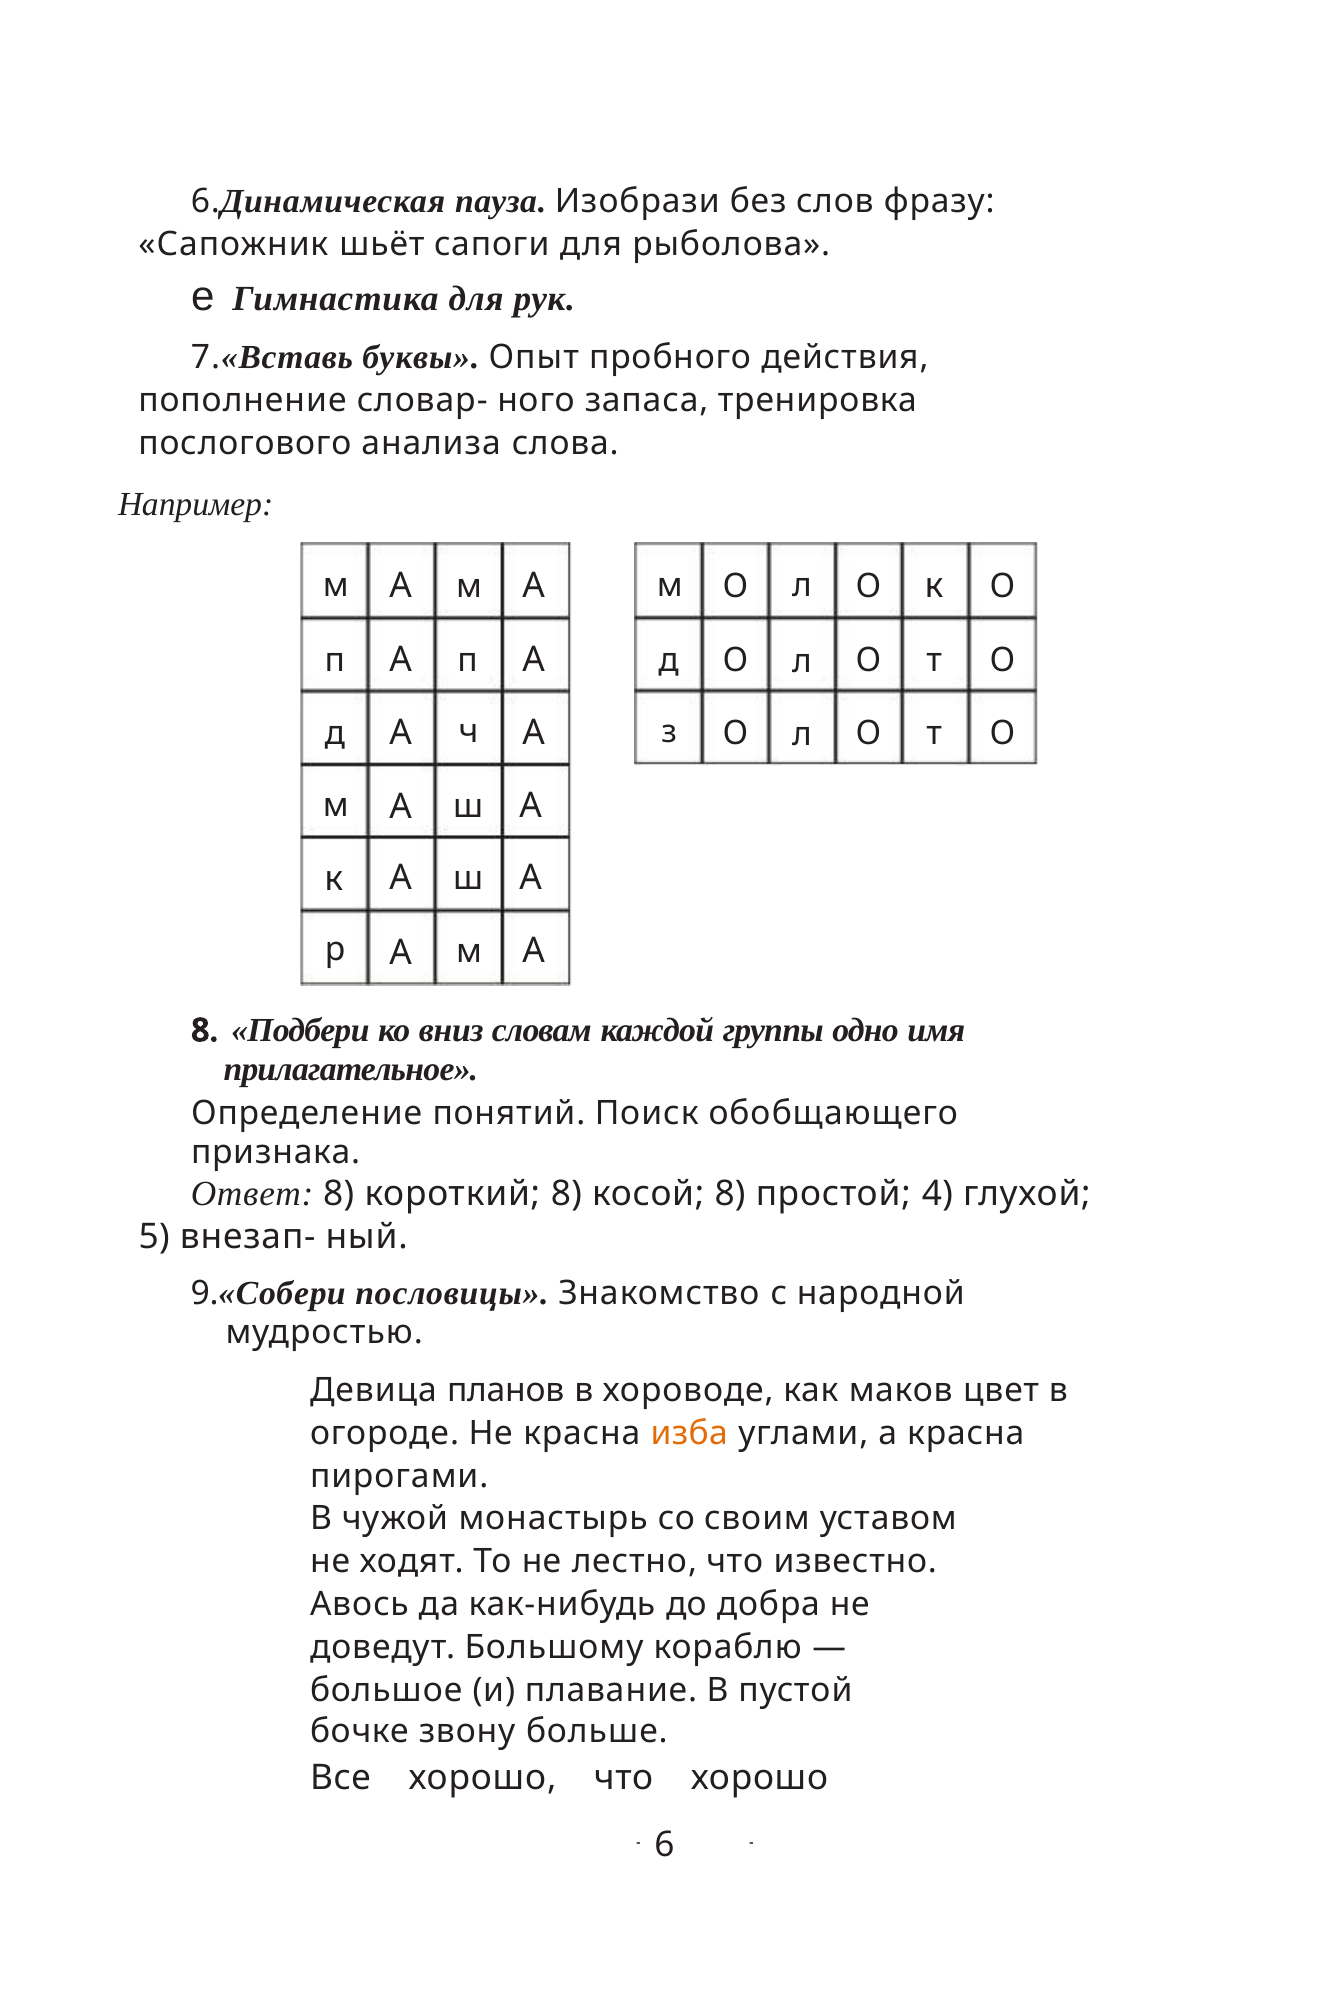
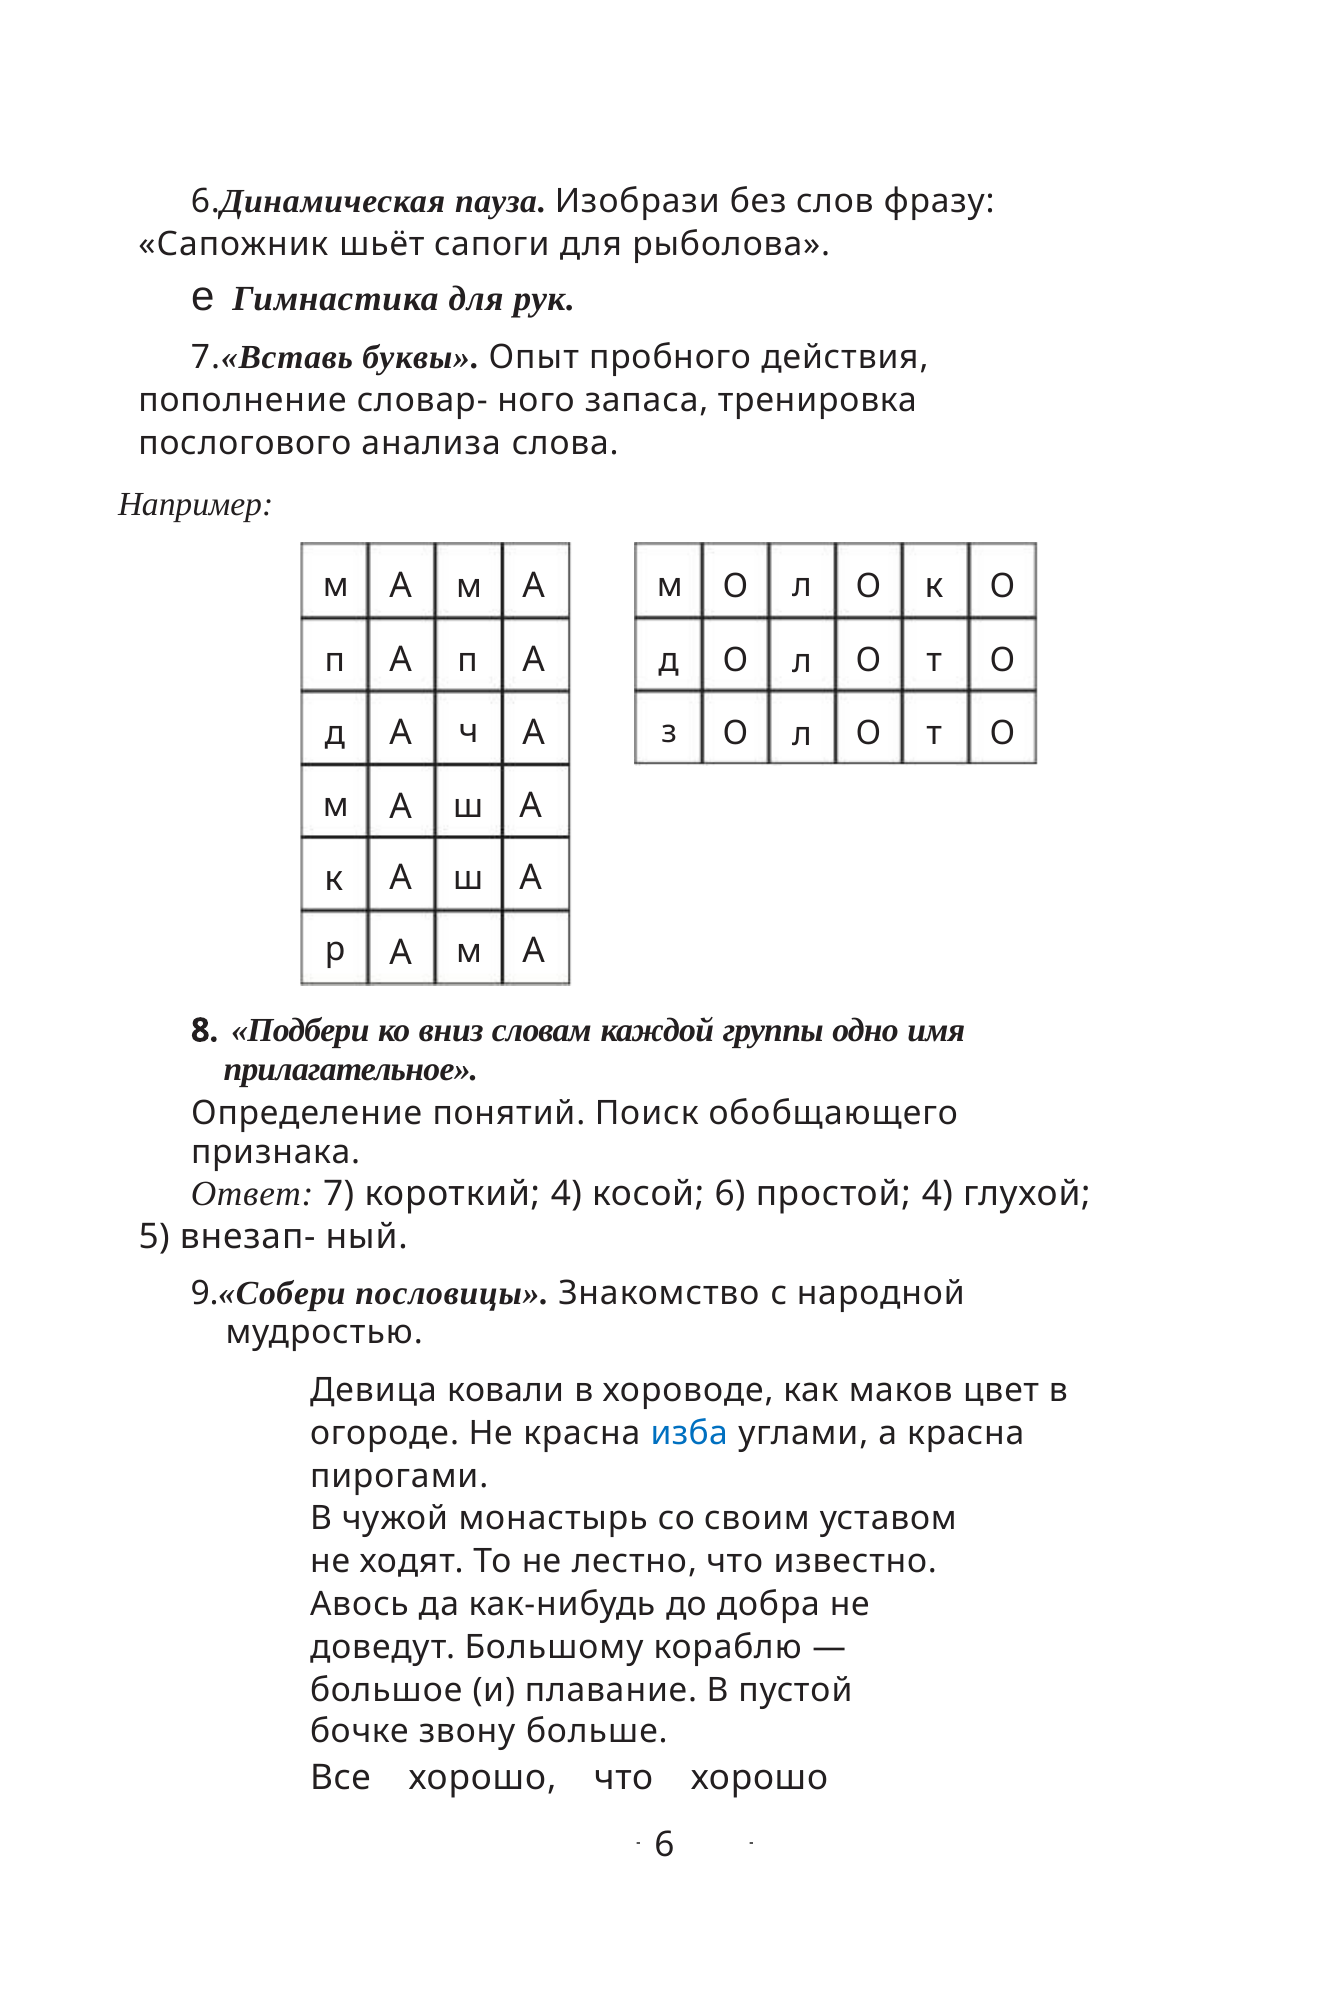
Ответ 8: 8 -> 7
короткий 8: 8 -> 4
косой 8: 8 -> 6
планов: планов -> ковали
изба colour: orange -> blue
